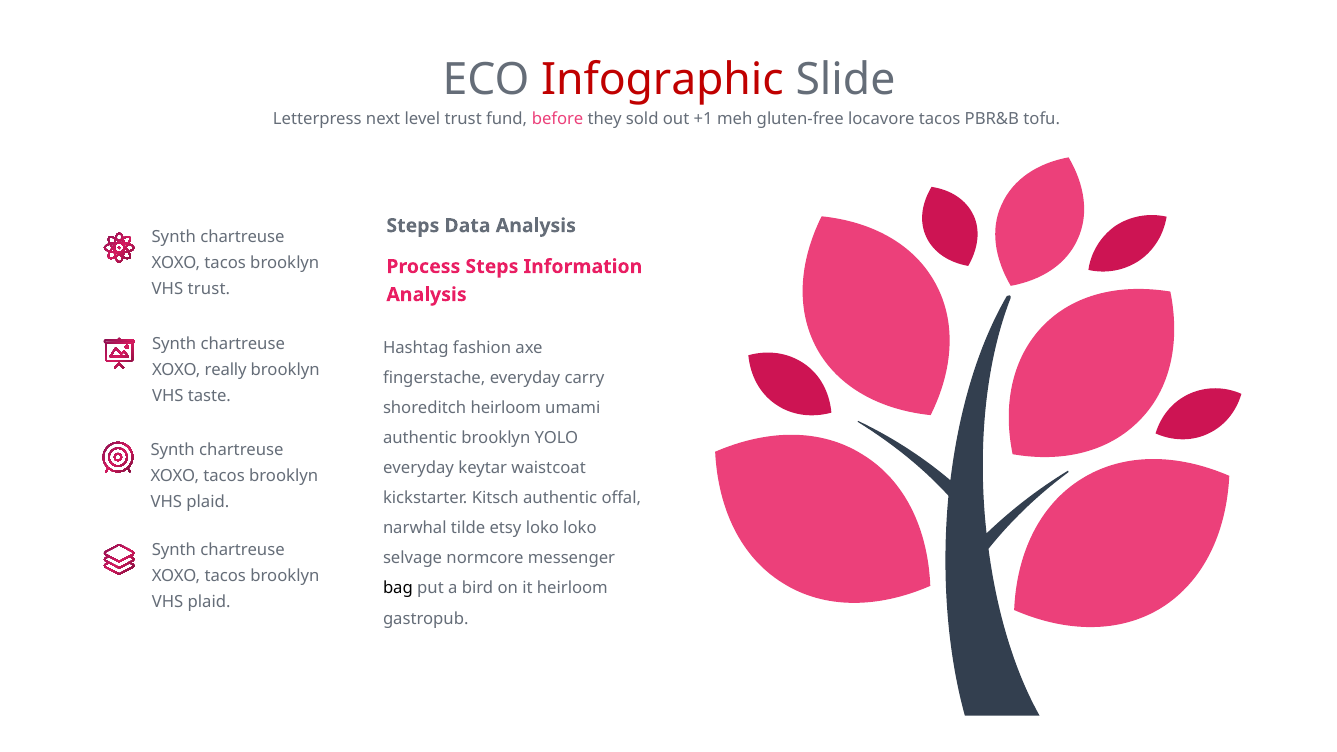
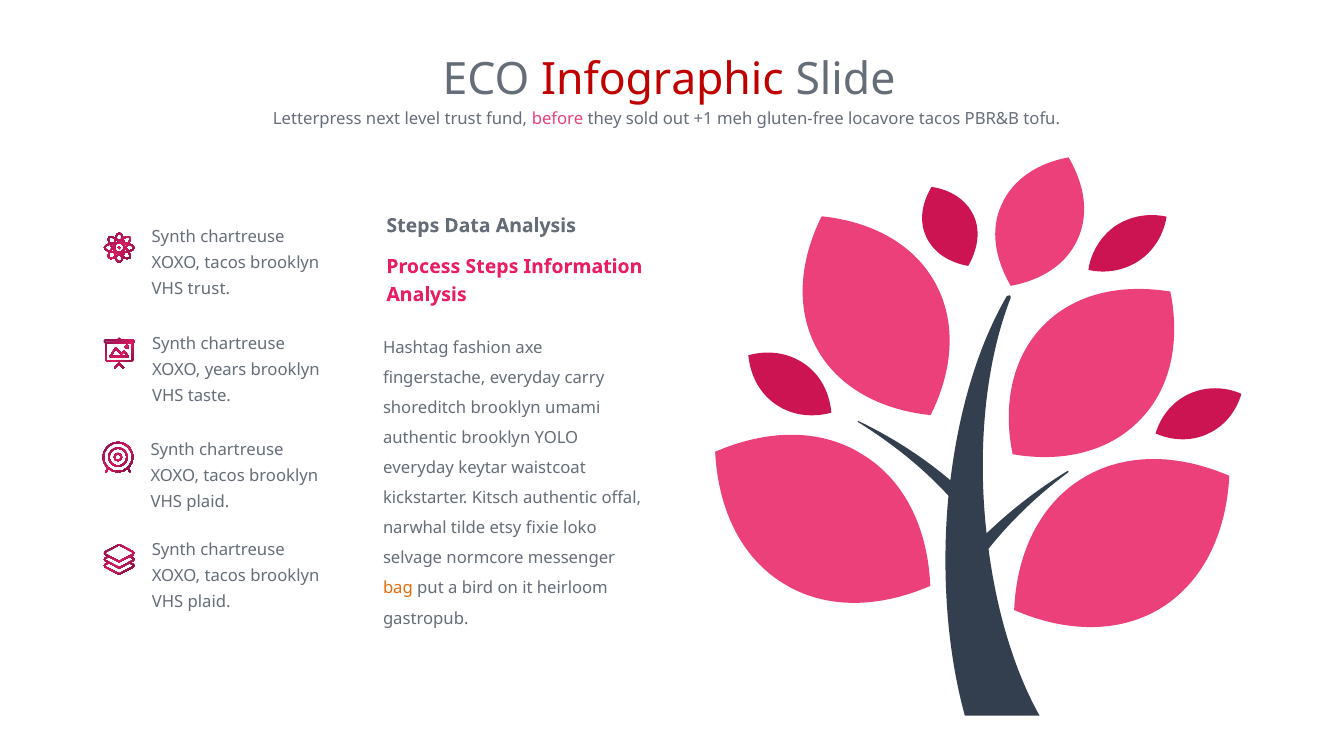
really: really -> years
shoreditch heirloom: heirloom -> brooklyn
etsy loko: loko -> fixie
bag colour: black -> orange
